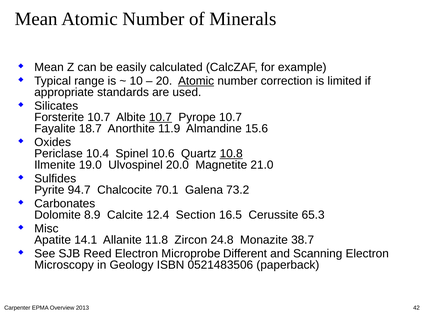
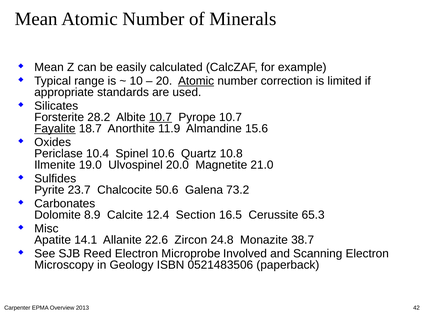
Forsterite 10.7: 10.7 -> 28.2
Fayalite underline: none -> present
10.8 underline: present -> none
94.7: 94.7 -> 23.7
70.1: 70.1 -> 50.6
11.8: 11.8 -> 22.6
Different: Different -> Involved
